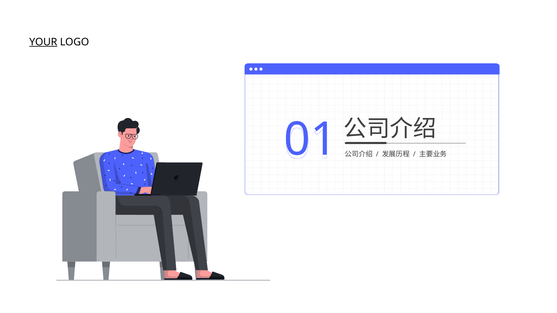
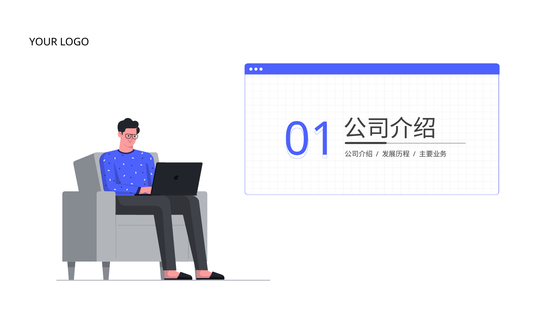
YOUR underline: present -> none
